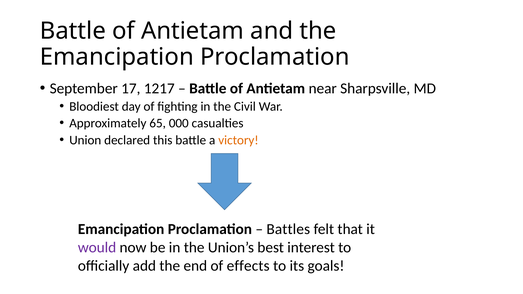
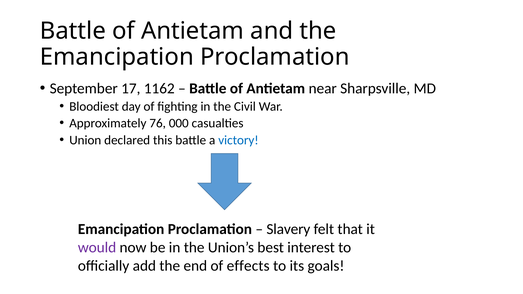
1217: 1217 -> 1162
65: 65 -> 76
victory colour: orange -> blue
Battles: Battles -> Slavery
